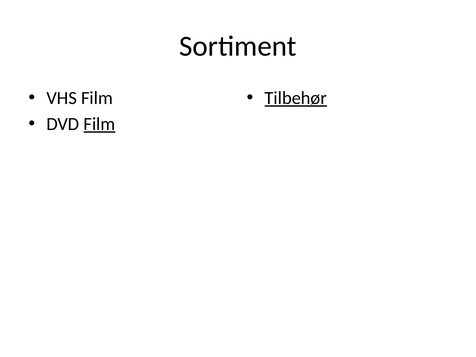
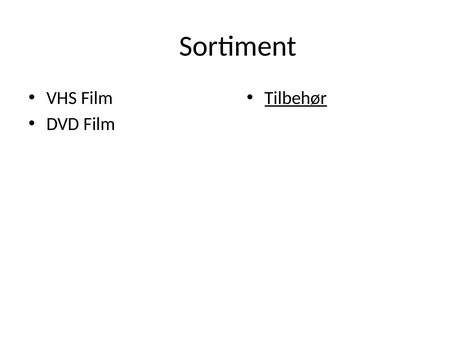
Film at (99, 124) underline: present -> none
